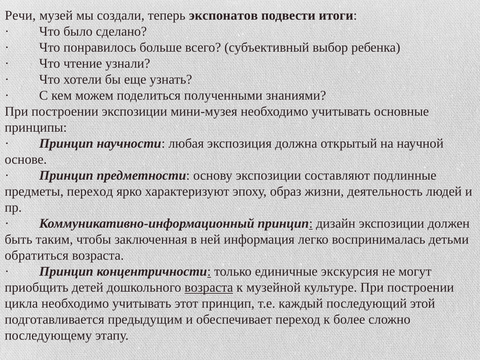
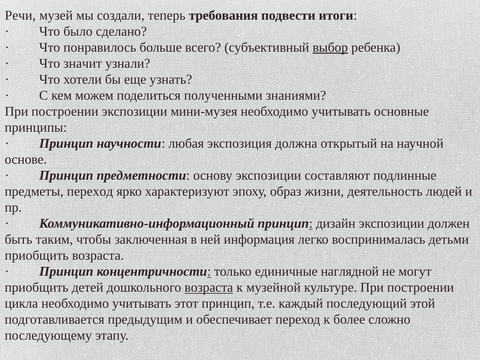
экспонатов: экспонатов -> требования
выбор underline: none -> present
чтение: чтение -> значит
обратиться at (37, 256): обратиться -> приобщить
экскурсия: экскурсия -> наглядной
